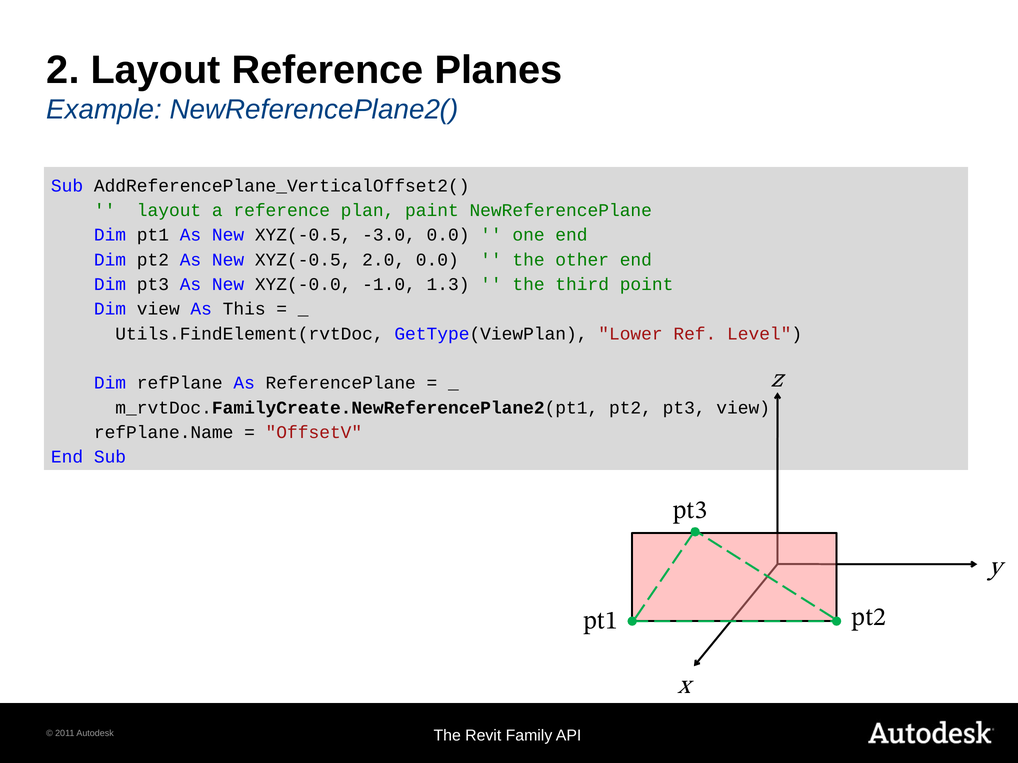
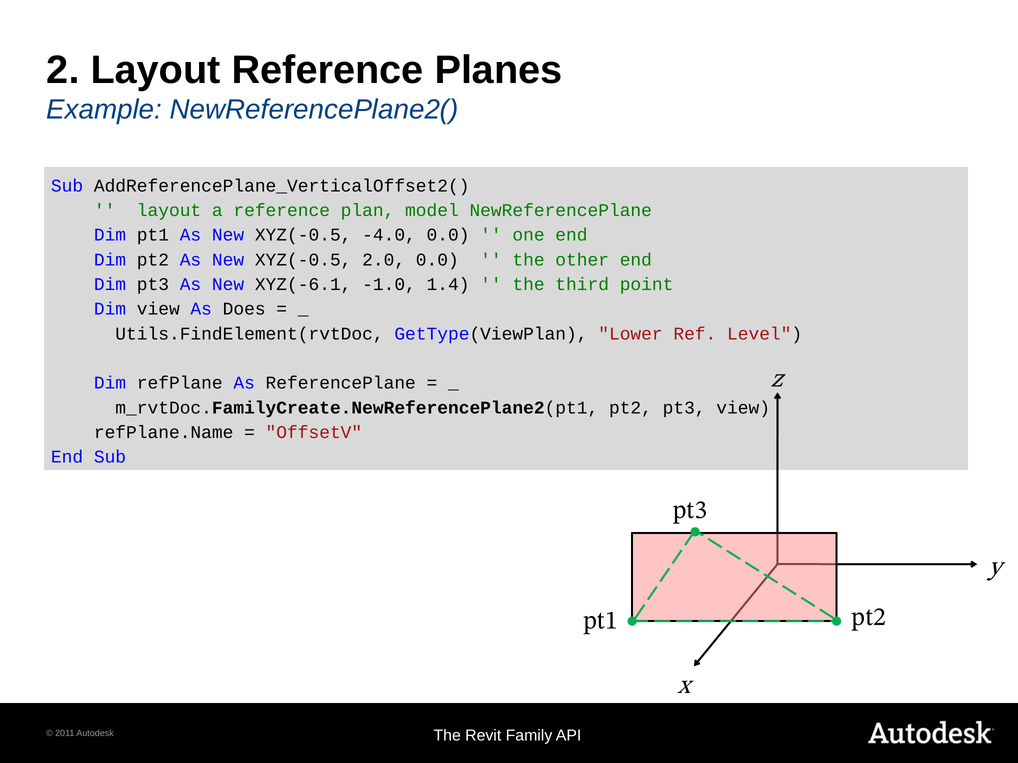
paint: paint -> model
-3.0: -3.0 -> -4.0
XYZ(-0.0: XYZ(-0.0 -> XYZ(-6.1
1.3: 1.3 -> 1.4
This: This -> Does
